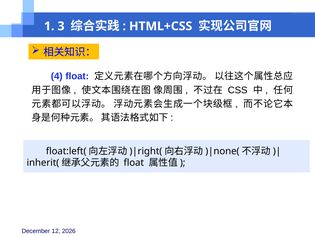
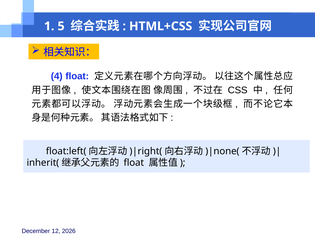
3: 3 -> 5
